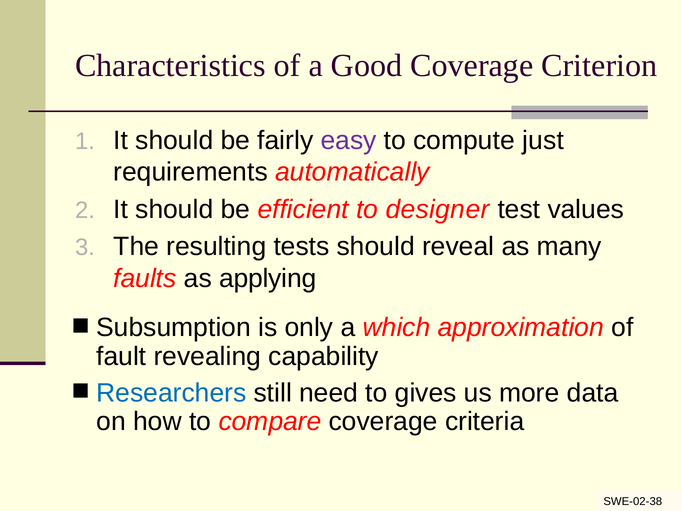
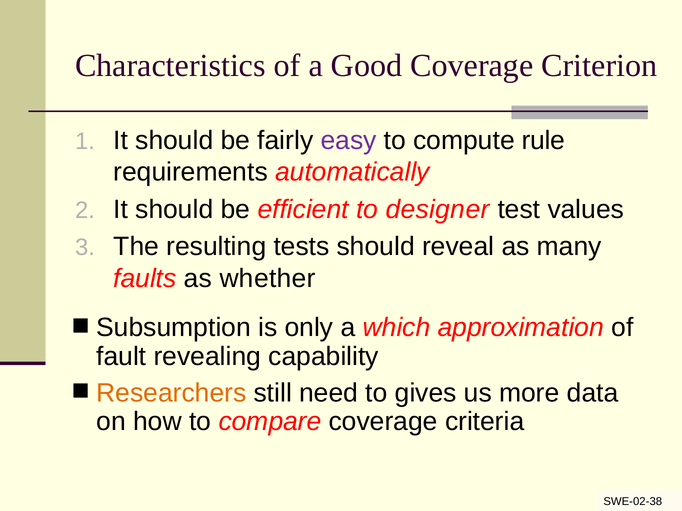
just: just -> rule
applying: applying -> whether
Researchers colour: blue -> orange
